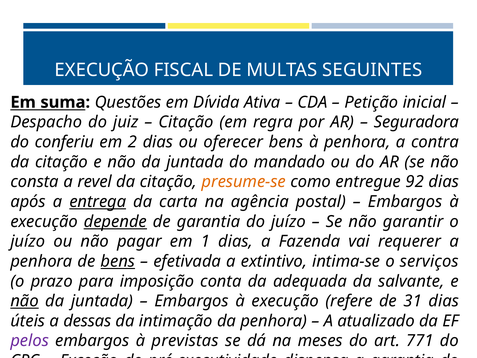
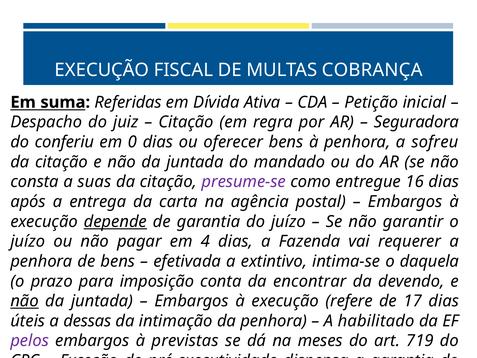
SEGUINTES: SEGUINTES -> COBRANÇA
Questões: Questões -> Referidas
2: 2 -> 0
contra: contra -> sofreu
revel: revel -> suas
presume-se colour: orange -> purple
92: 92 -> 16
entrega underline: present -> none
1: 1 -> 4
bens at (118, 261) underline: present -> none
serviços: serviços -> daquela
adequada: adequada -> encontrar
salvante: salvante -> devendo
31: 31 -> 17
atualizado: atualizado -> habilitado
771: 771 -> 719
